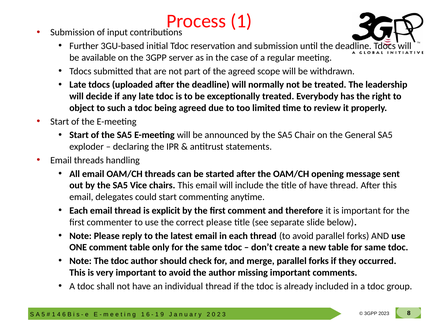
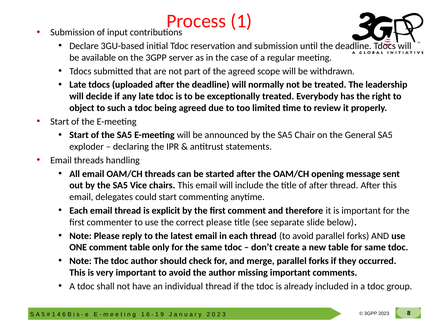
Further: Further -> Declare
of have: have -> after
